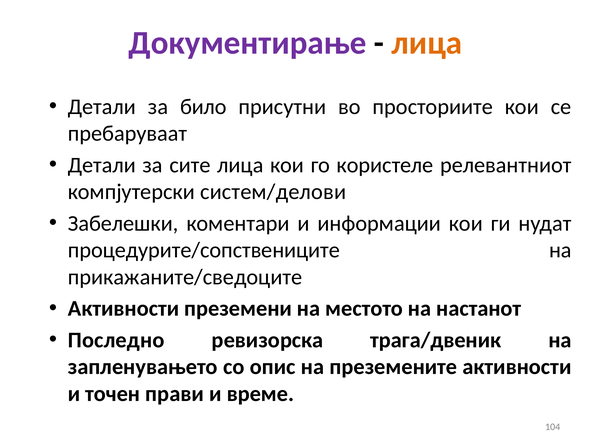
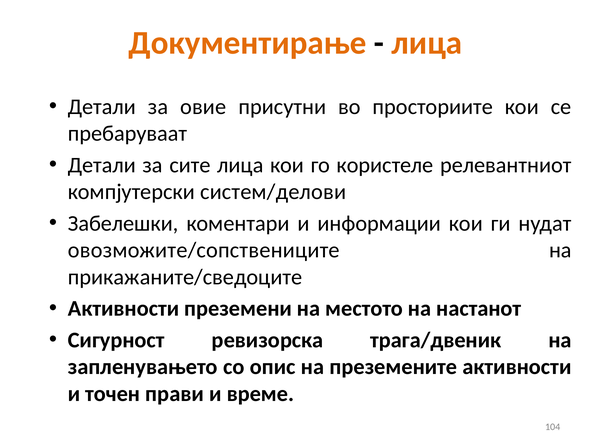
Документирање colour: purple -> orange
било: било -> овие
процедурите/сопствениците: процедурите/сопствениците -> овозможите/сопствениците
Последно: Последно -> Сигурност
